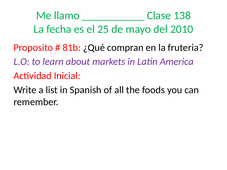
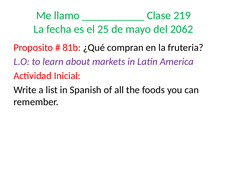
138: 138 -> 219
2010: 2010 -> 2062
